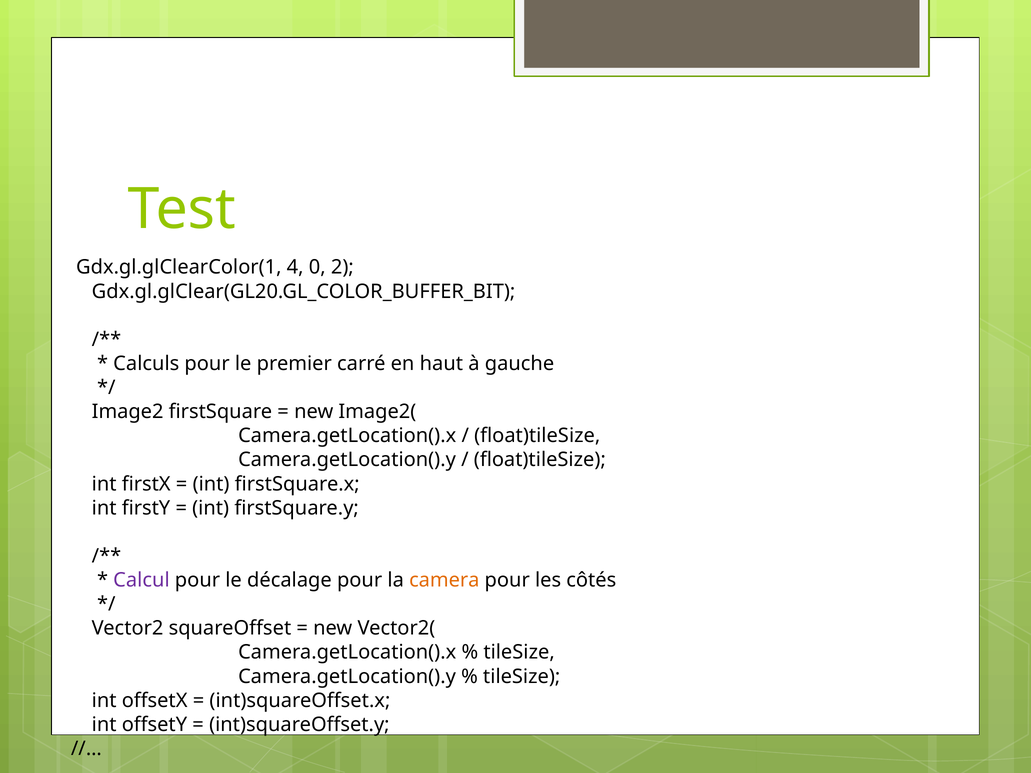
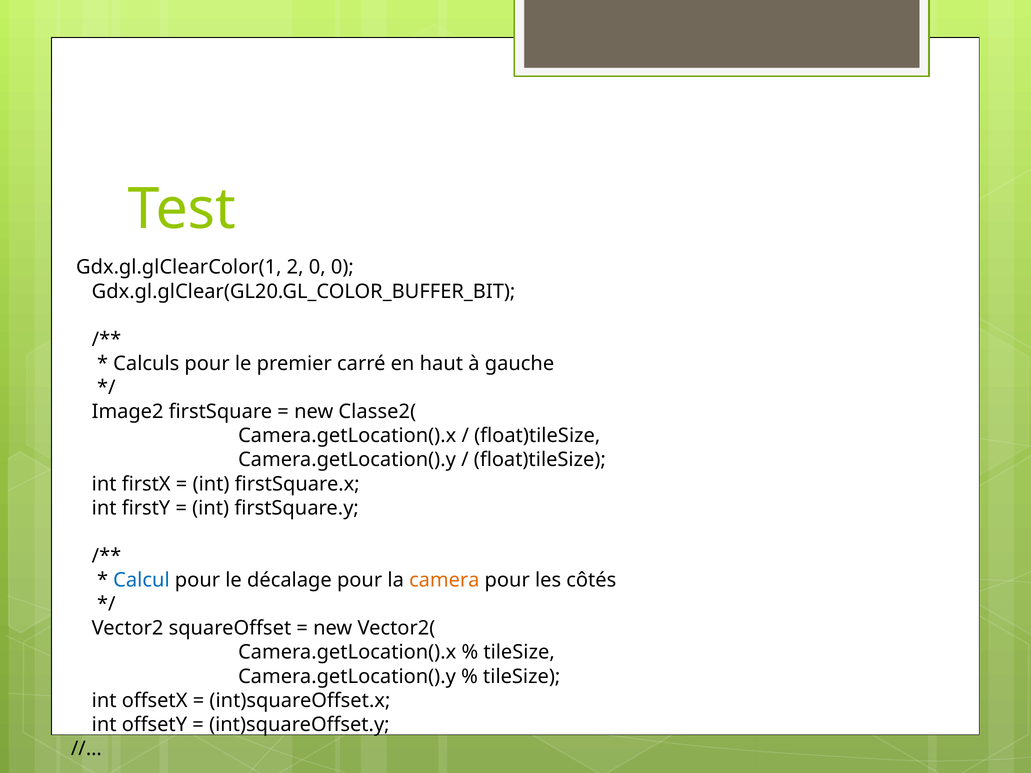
4: 4 -> 2
0 2: 2 -> 0
Image2(: Image2( -> Classe2(
Calcul colour: purple -> blue
